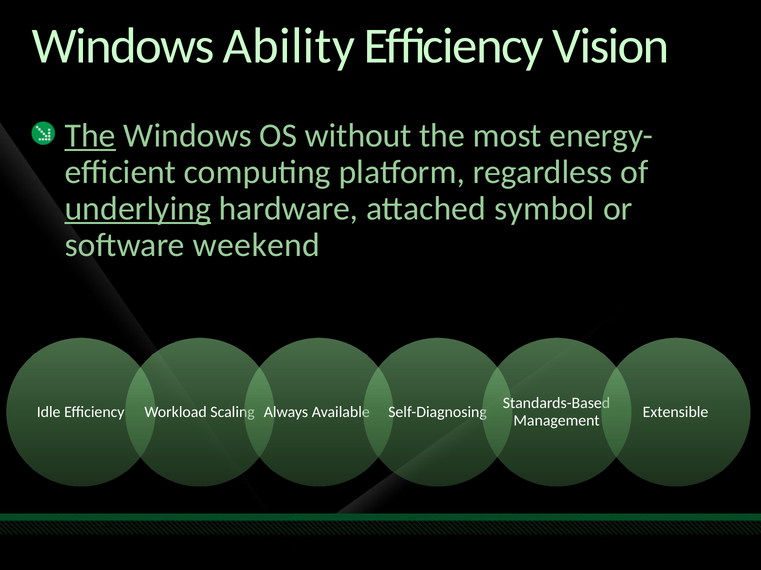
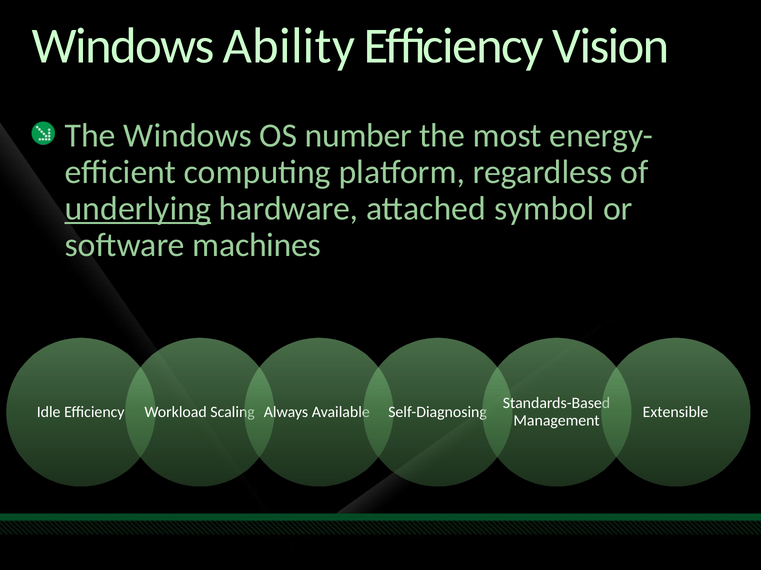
The at (90, 136) underline: present -> none
without: without -> number
weekend: weekend -> machines
